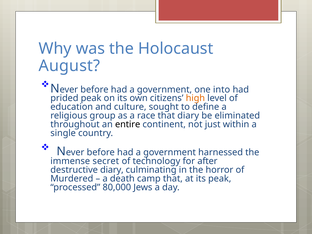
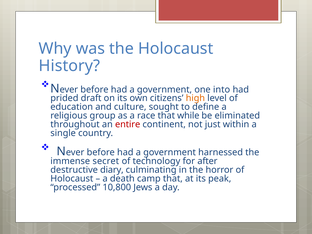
August: August -> History
prided peak: peak -> draft
that diary: diary -> while
entire colour: black -> red
Murdered at (72, 179): Murdered -> Holocaust
80,000: 80,000 -> 10,800
